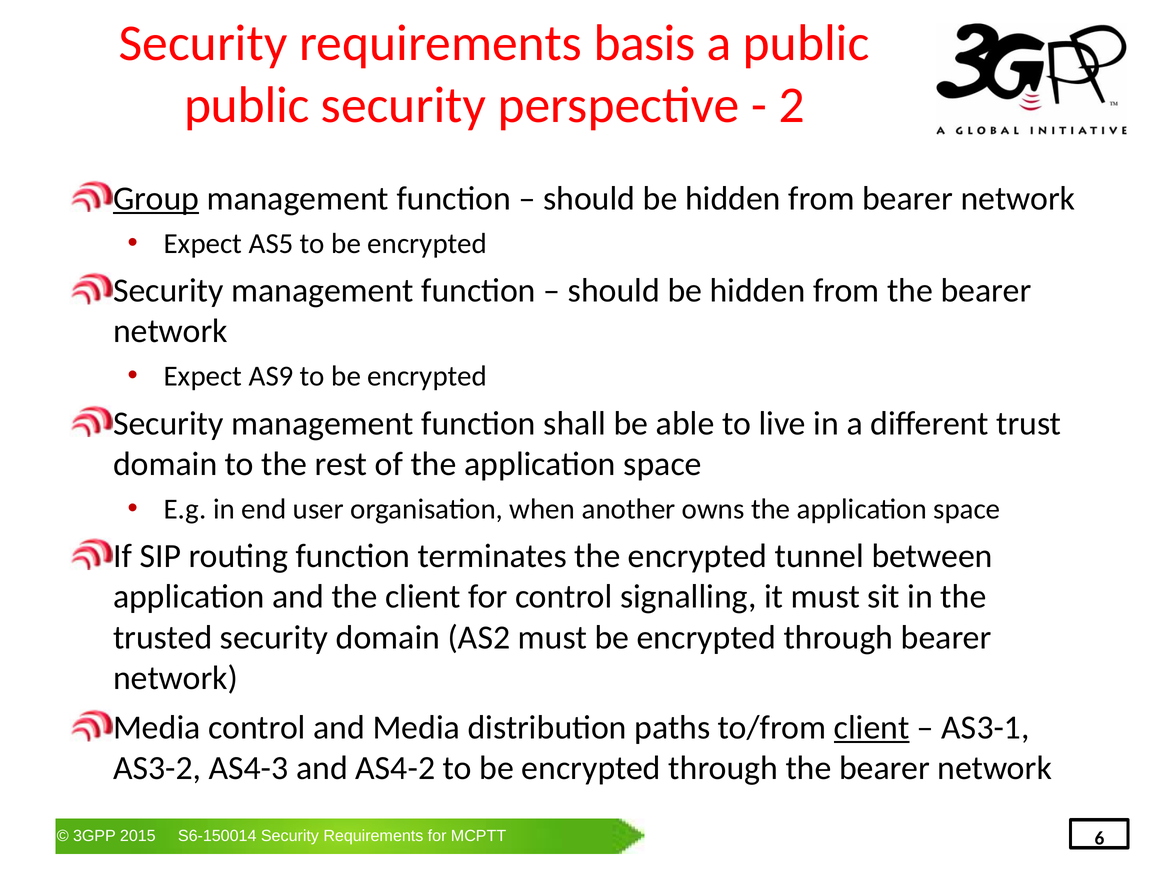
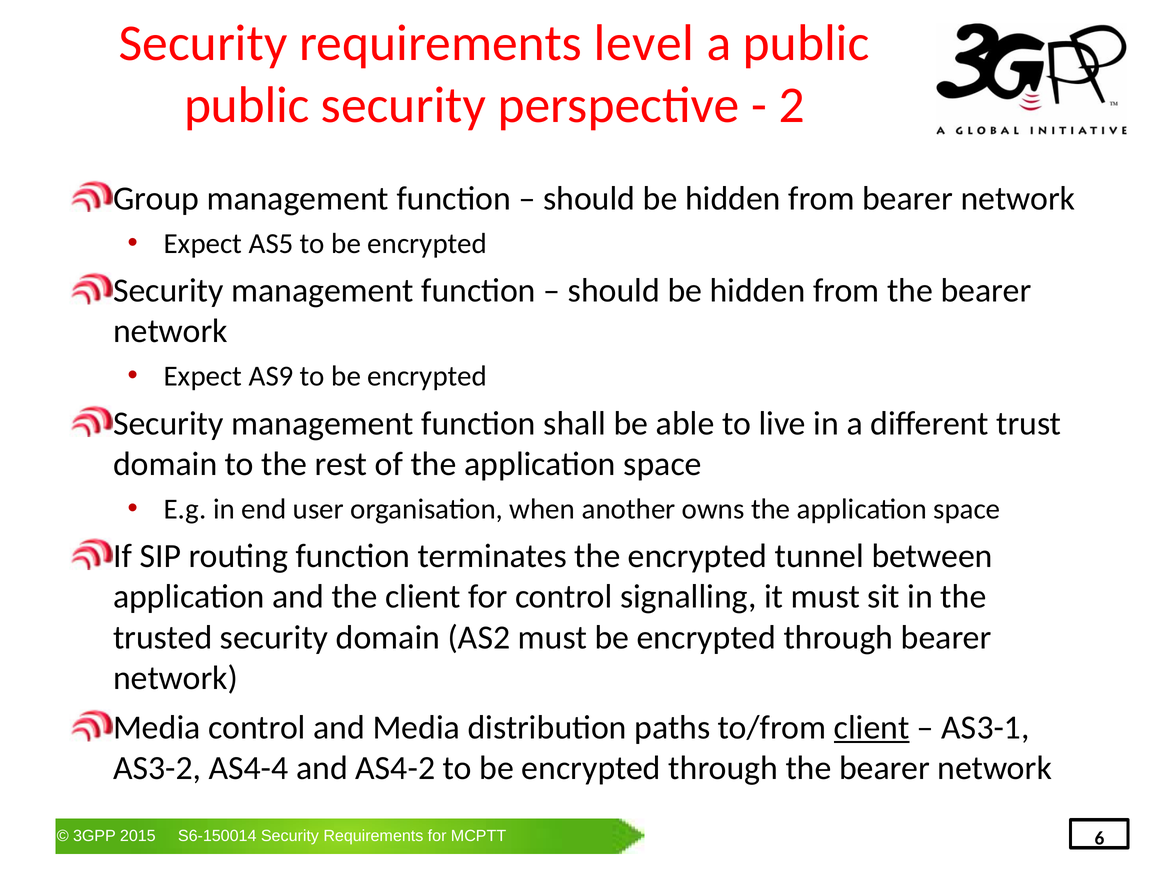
basis: basis -> level
Group underline: present -> none
AS4-3: AS4-3 -> AS4-4
